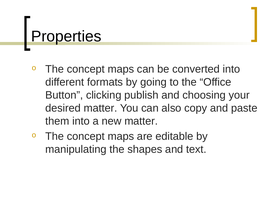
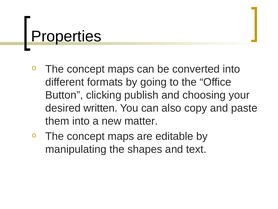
desired matter: matter -> written
